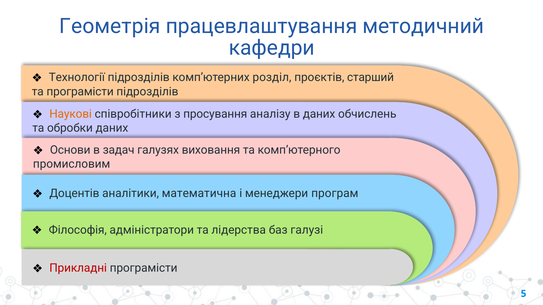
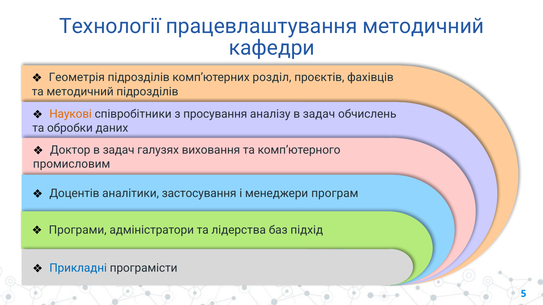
Геометрія: Геометрія -> Технології
Технології: Технології -> Геометрія
старший: старший -> фахівців
та програмісти: програмісти -> методичний
аналізу в даних: даних -> задач
Основи: Основи -> Доктор
математична: математична -> застосування
Філософія: Філософія -> Програми
галузі: галузі -> підхід
Прикладні colour: red -> blue
